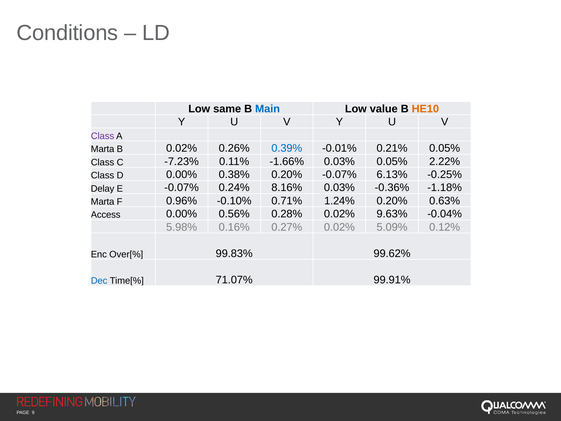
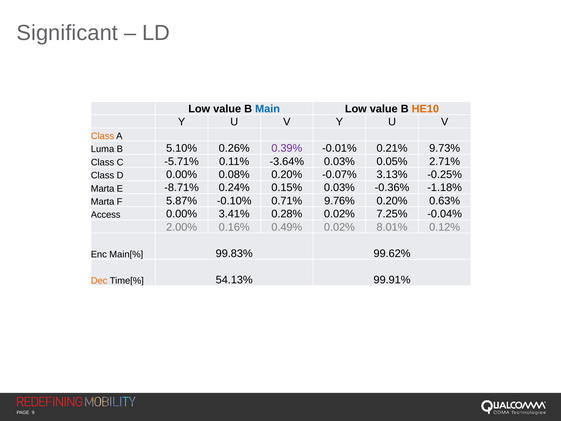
Conditions: Conditions -> Significant
same at (227, 109): same -> value
Class at (103, 136) colour: purple -> orange
Marta at (103, 149): Marta -> Luma
B 0.02%: 0.02% -> 5.10%
0.39% colour: blue -> purple
0.21% 0.05%: 0.05% -> 9.73%
-7.23%: -7.23% -> -5.71%
-1.66%: -1.66% -> -3.64%
2.22%: 2.22% -> 2.71%
0.38%: 0.38% -> 0.08%
6.13%: 6.13% -> 3.13%
Delay at (103, 188): Delay -> Marta
E -0.07%: -0.07% -> -8.71%
8.16%: 8.16% -> 0.15%
0.96%: 0.96% -> 5.87%
1.24%: 1.24% -> 9.76%
0.56%: 0.56% -> 3.41%
9.63%: 9.63% -> 7.25%
5.98%: 5.98% -> 2.00%
0.27%: 0.27% -> 0.49%
5.09%: 5.09% -> 8.01%
Over[%: Over[% -> Main[%
Dec colour: blue -> orange
71.07%: 71.07% -> 54.13%
